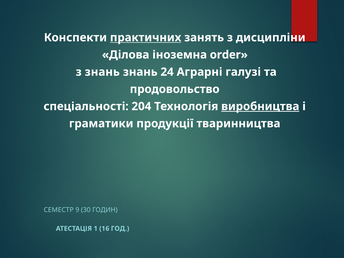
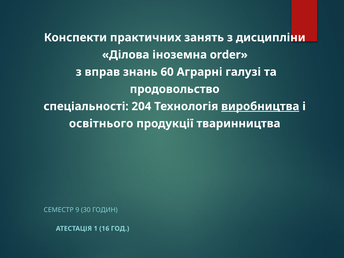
практичних underline: present -> none
з знань: знань -> вправ
24: 24 -> 60
граматики: граматики -> освітнього
